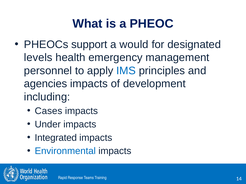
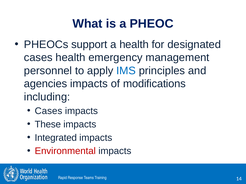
a would: would -> health
levels at (38, 58): levels -> cases
development: development -> modifications
Under: Under -> These
Environmental colour: blue -> red
